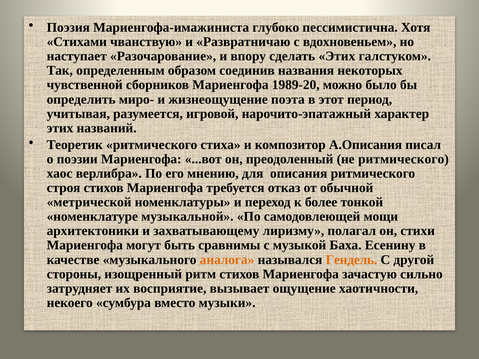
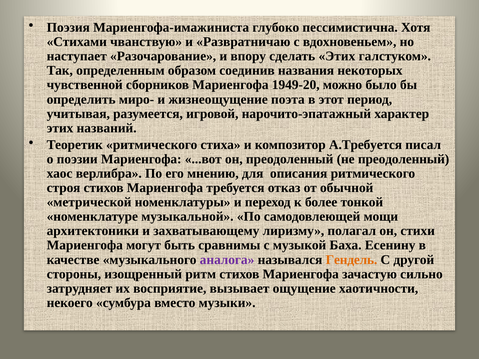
1989-20: 1989-20 -> 1949-20
А.Описания: А.Описания -> А.Требуется
не ритмического: ритмического -> преодоленный
аналога colour: orange -> purple
